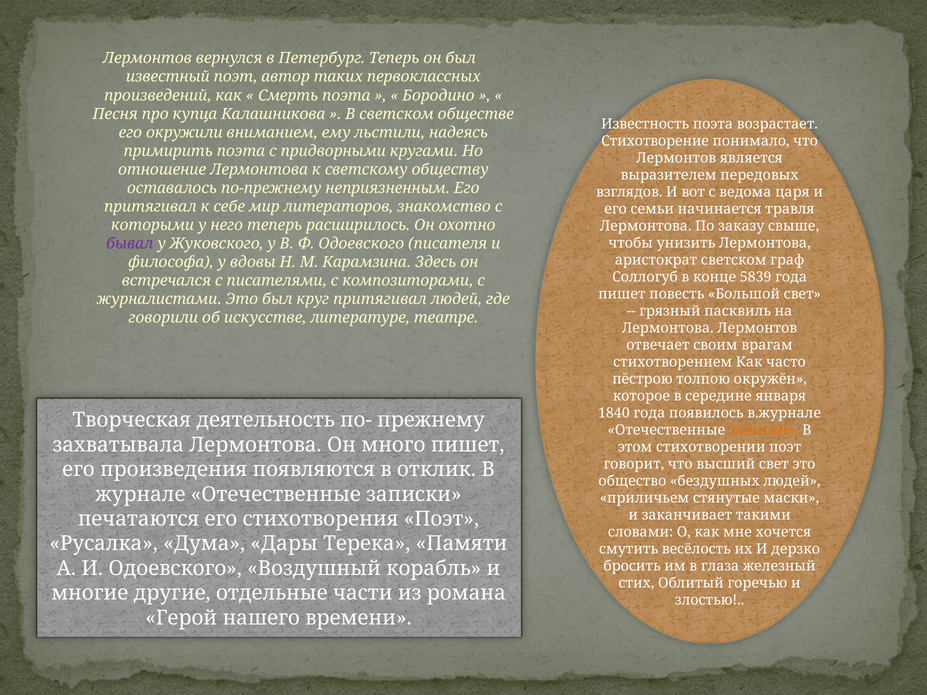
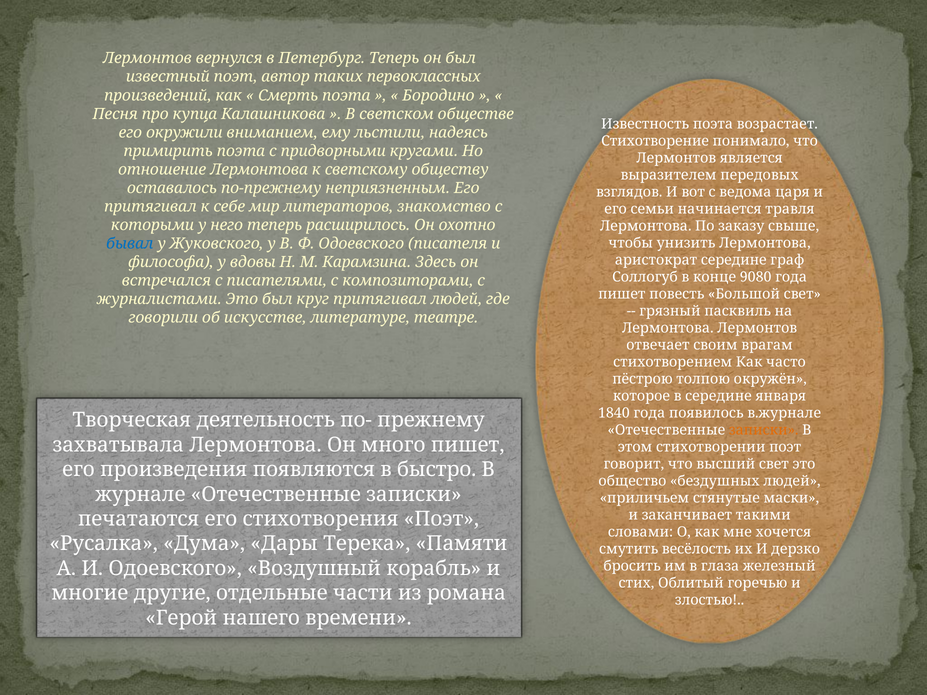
бывал colour: purple -> blue
аристократ светском: светском -> середине
5839: 5839 -> 9080
отклик: отклик -> быстро
